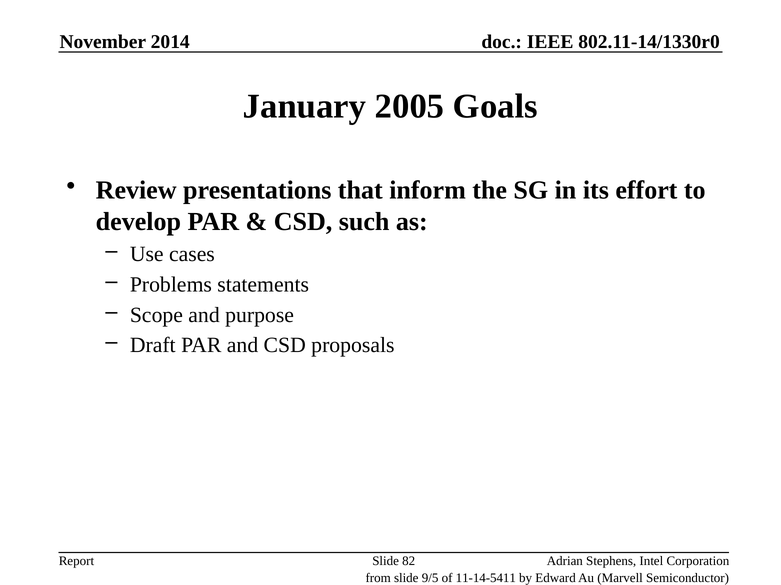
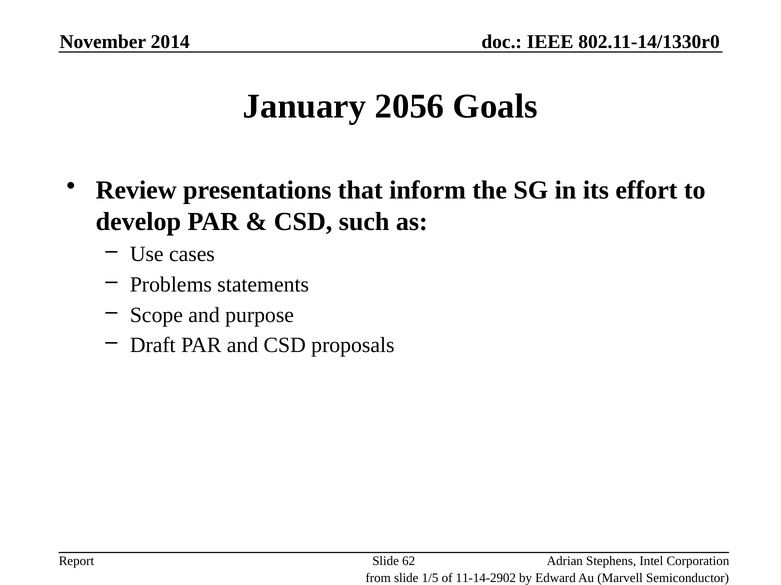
2005: 2005 -> 2056
82: 82 -> 62
9/5: 9/5 -> 1/5
11-14-5411: 11-14-5411 -> 11-14-2902
